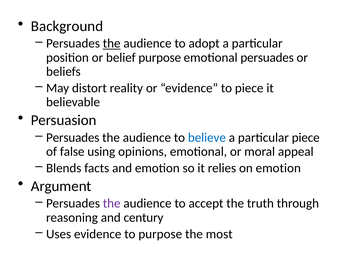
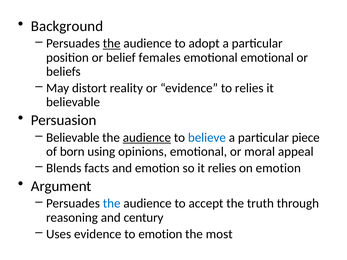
belief purpose: purpose -> females
emotional persuades: persuades -> emotional
to piece: piece -> relies
Persuades at (73, 138): Persuades -> Believable
audience at (147, 138) underline: none -> present
false: false -> born
the at (112, 204) colour: purple -> blue
to purpose: purpose -> emotion
